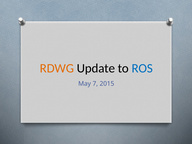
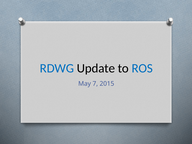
RDWG colour: orange -> blue
